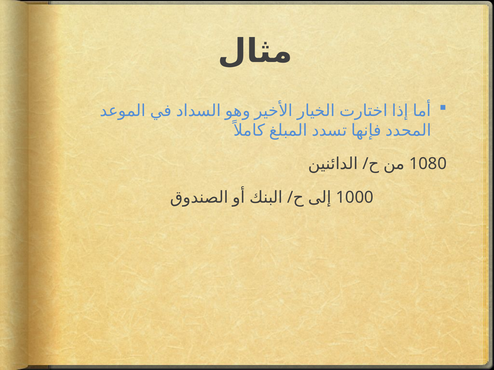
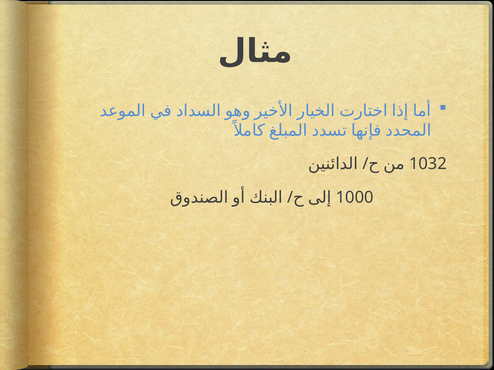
1080: 1080 -> 1032
